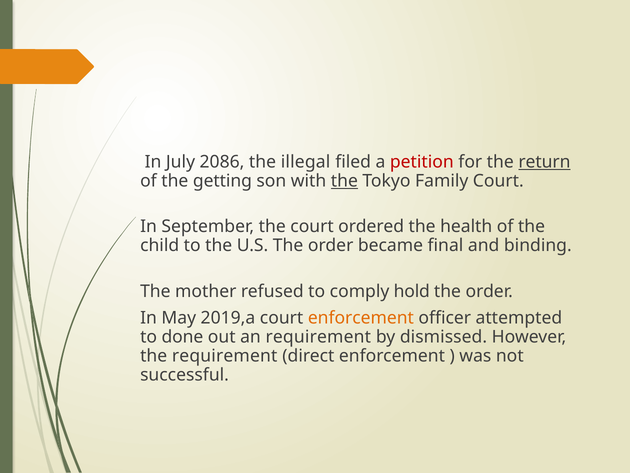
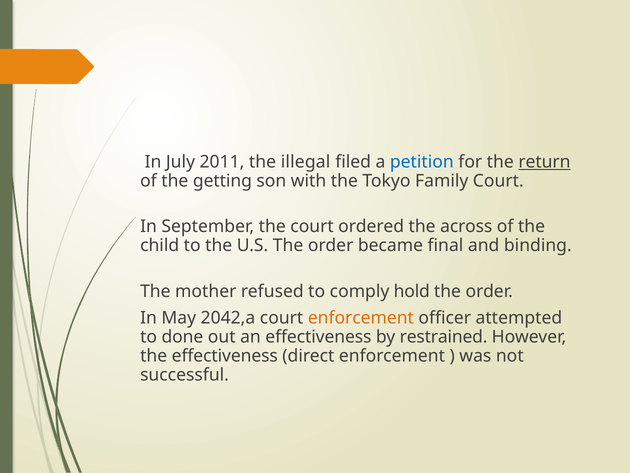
2086: 2086 -> 2011
petition colour: red -> blue
the at (344, 181) underline: present -> none
health: health -> across
2019,a: 2019,a -> 2042,a
an requirement: requirement -> effectiveness
dismissed: dismissed -> restrained
the requirement: requirement -> effectiveness
